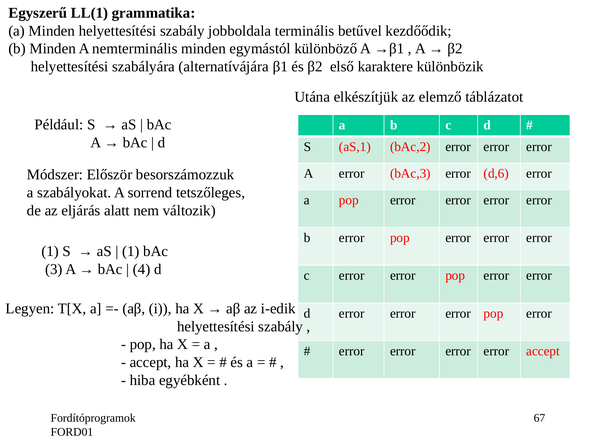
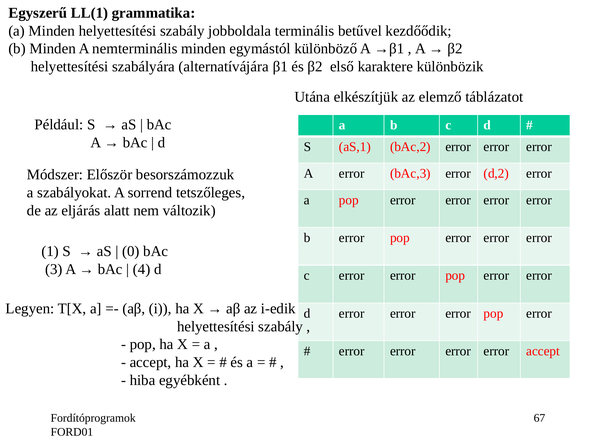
d,6: d,6 -> d,2
1 at (131, 251): 1 -> 0
